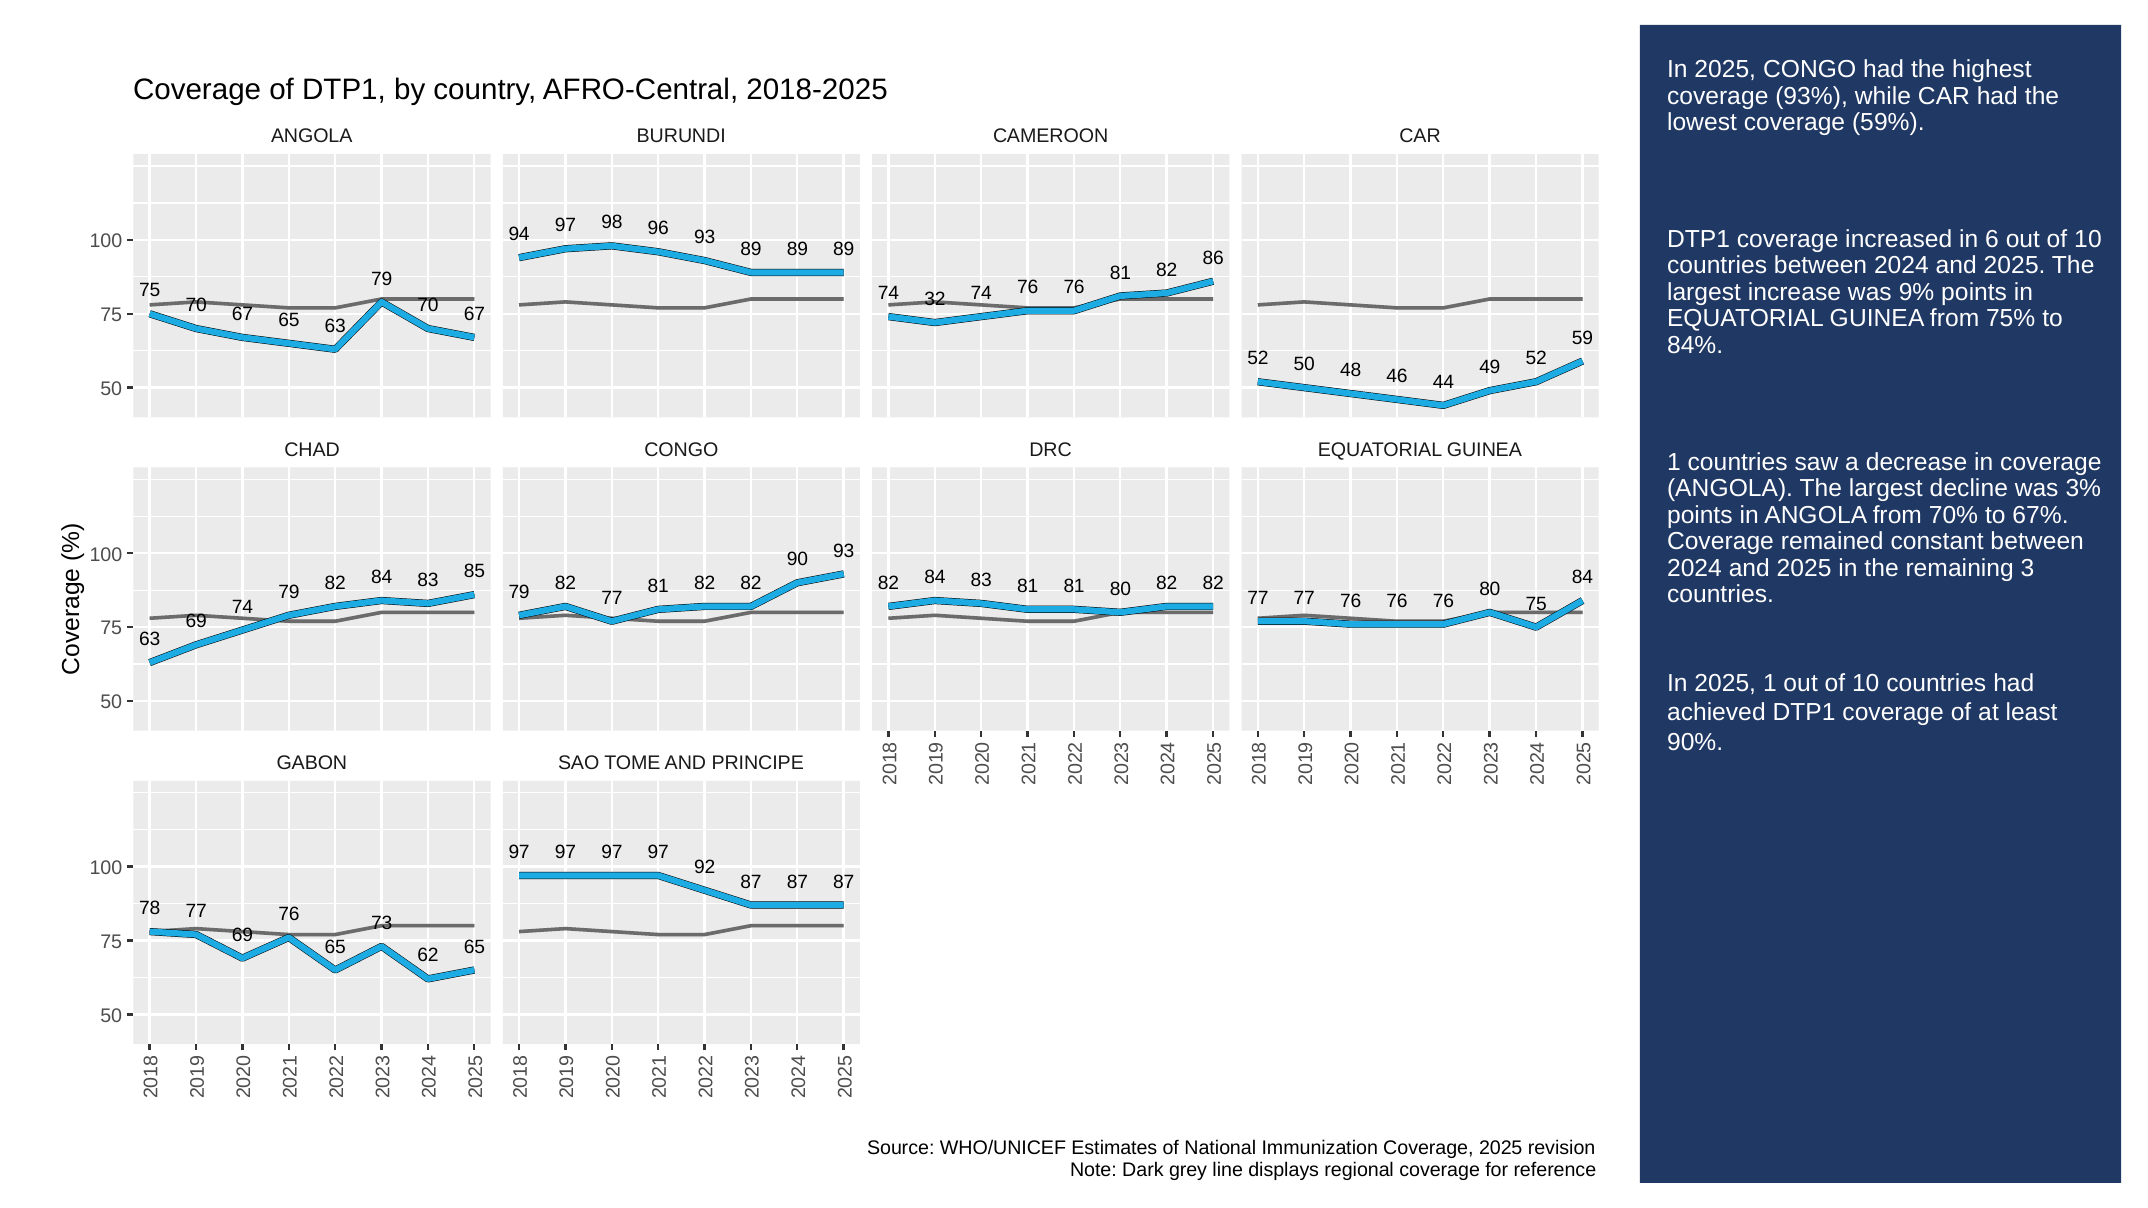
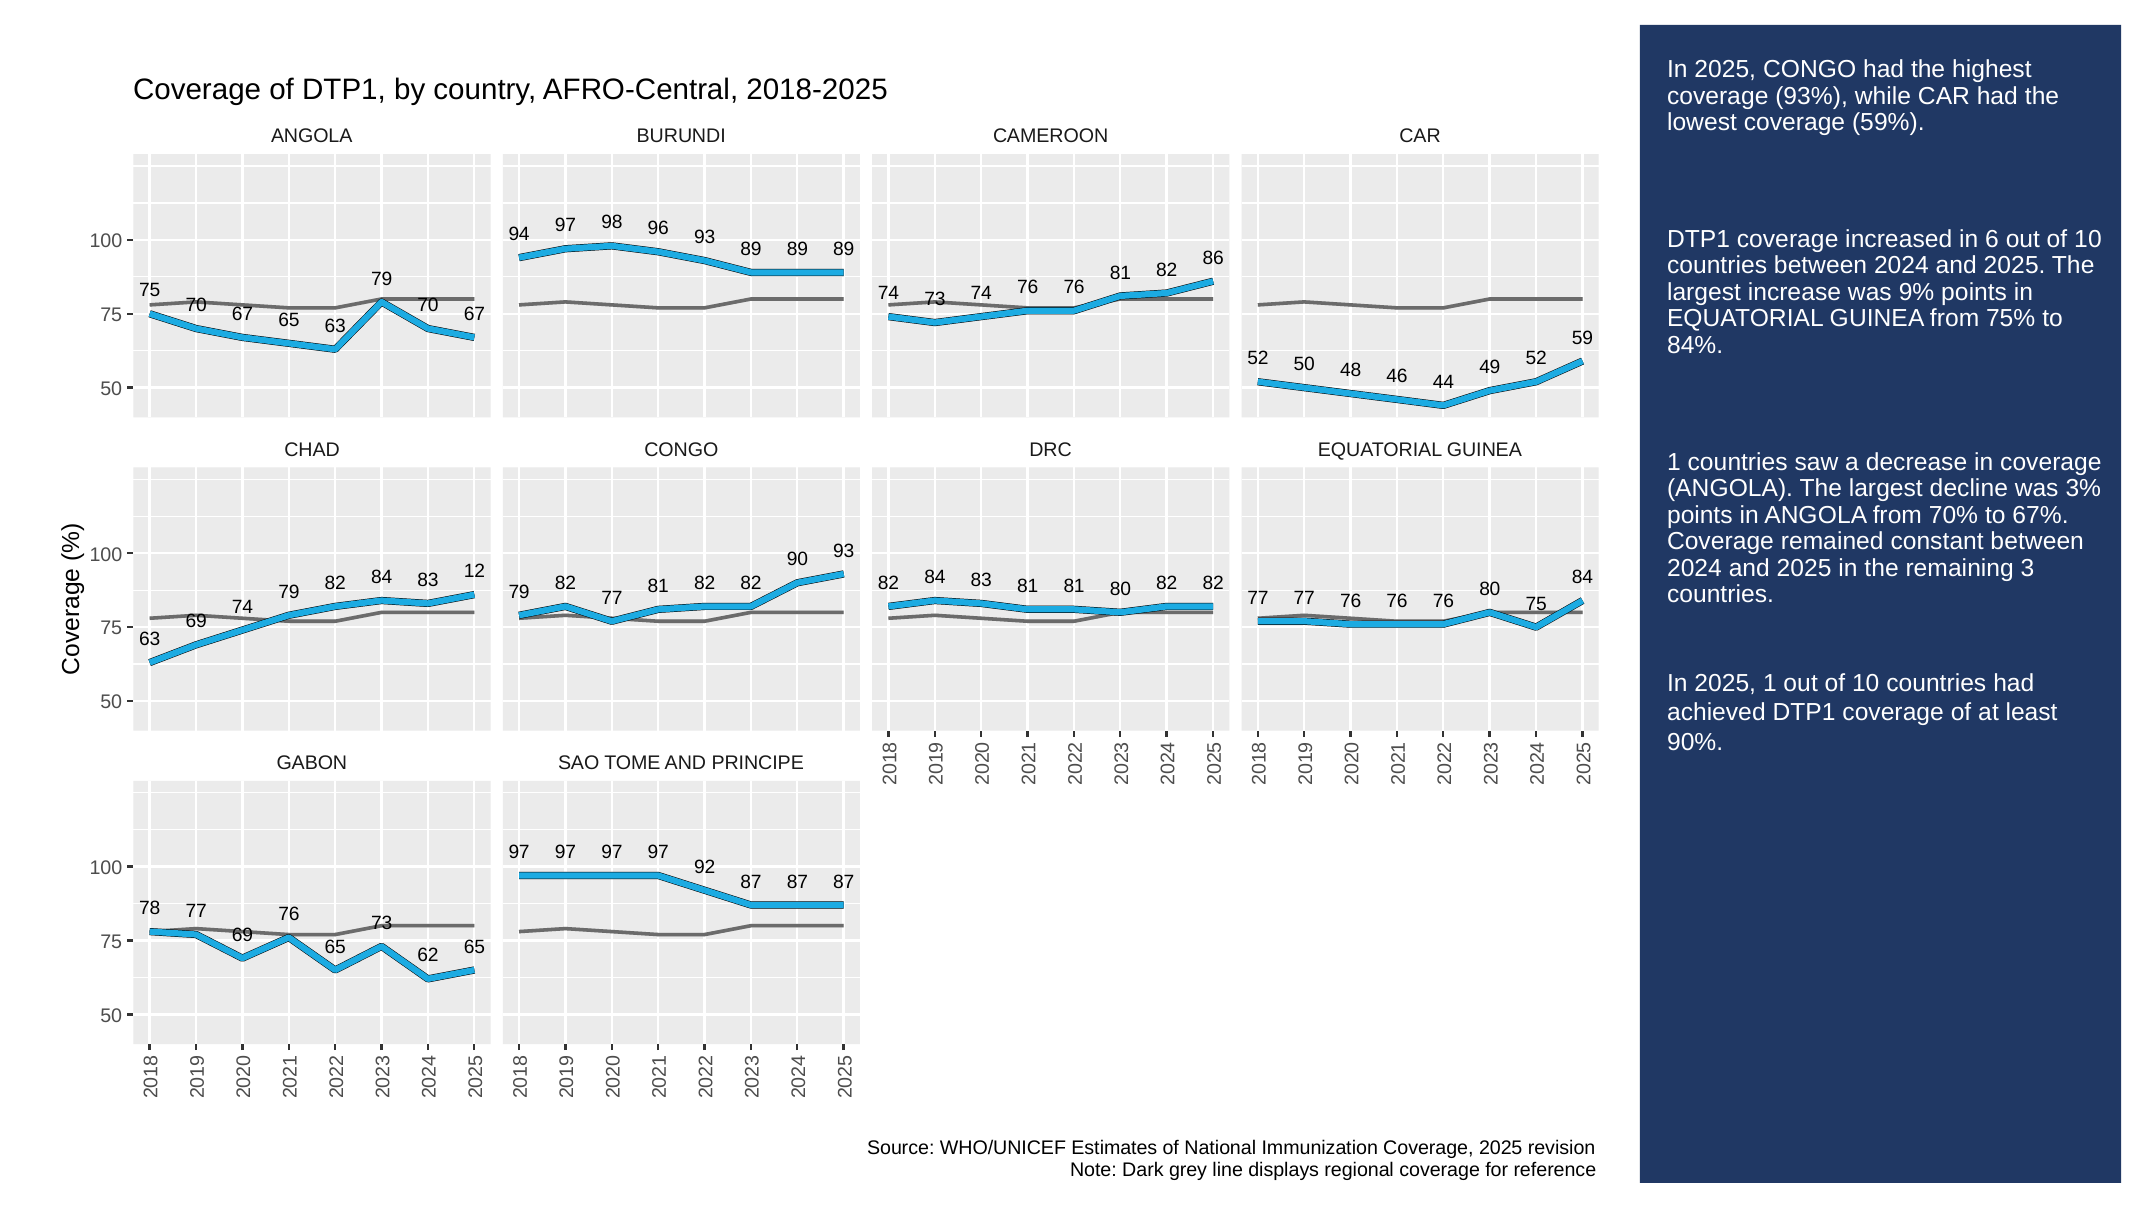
74 32: 32 -> 73
85: 85 -> 12
